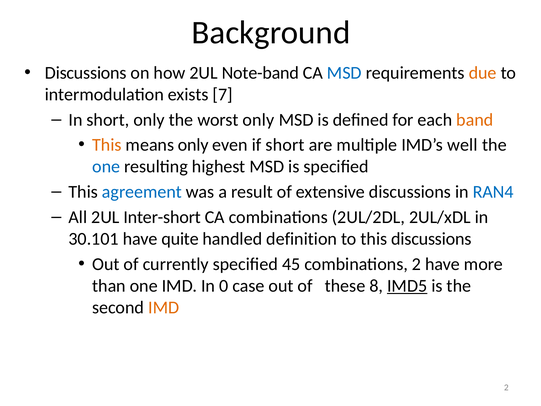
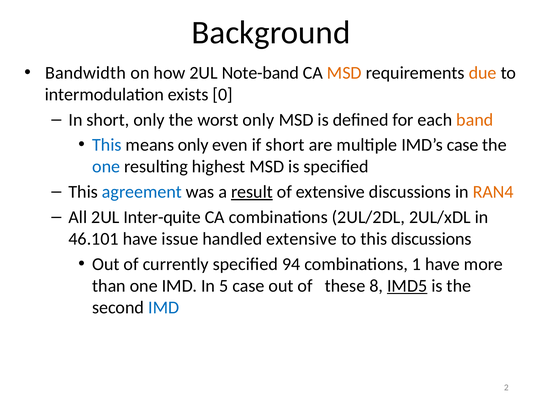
Discussions at (86, 73): Discussions -> Bandwidth
MSD at (344, 73) colour: blue -> orange
7: 7 -> 0
This at (107, 145) colour: orange -> blue
IMD’s well: well -> case
result underline: none -> present
RAN4 colour: blue -> orange
Inter-short: Inter-short -> Inter-quite
30.101: 30.101 -> 46.101
quite: quite -> issue
handled definition: definition -> extensive
45: 45 -> 94
combinations 2: 2 -> 1
0: 0 -> 5
IMD at (164, 307) colour: orange -> blue
